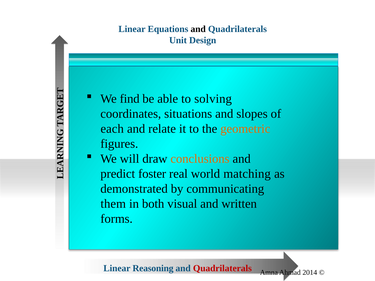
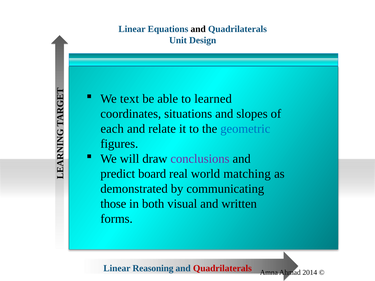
find: find -> text
solving: solving -> learned
geometric colour: orange -> blue
conclusions colour: orange -> purple
foster: foster -> board
them: them -> those
